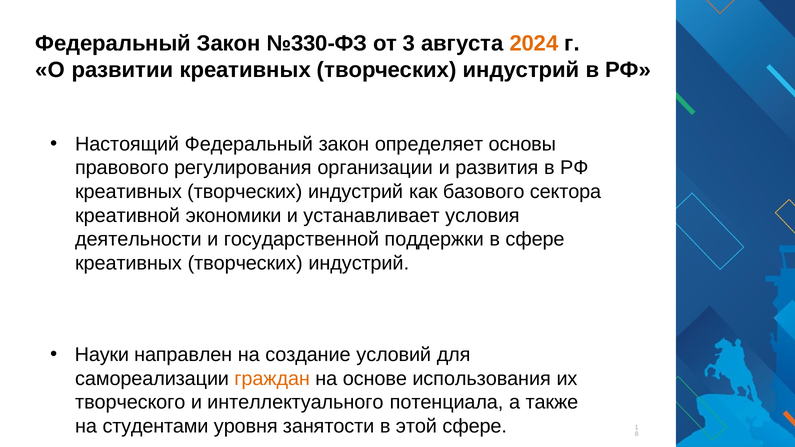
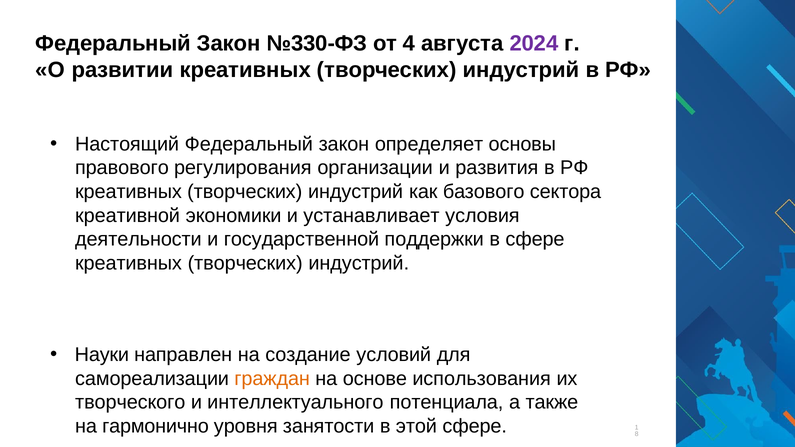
3: 3 -> 4
2024 colour: orange -> purple
студентами: студентами -> гармонично
